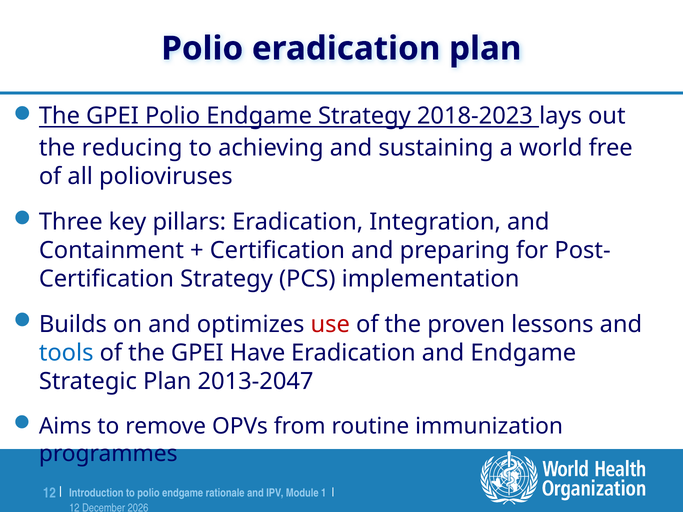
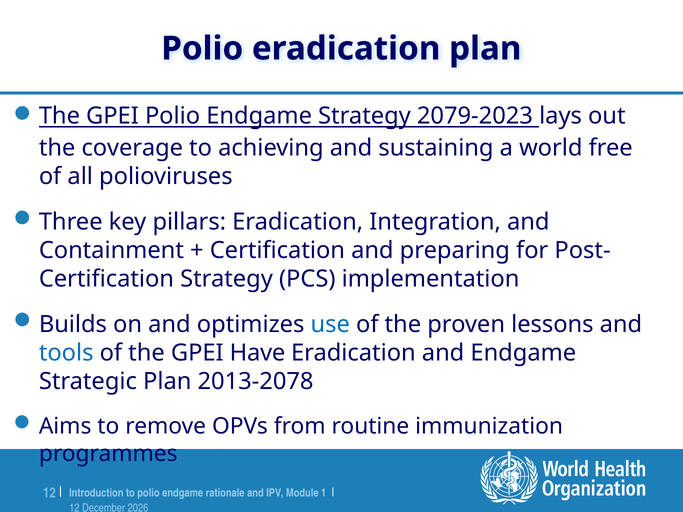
2018-2023: 2018-2023 -> 2079-2023
reducing: reducing -> coverage
use colour: red -> blue
2013-2047: 2013-2047 -> 2013-2078
